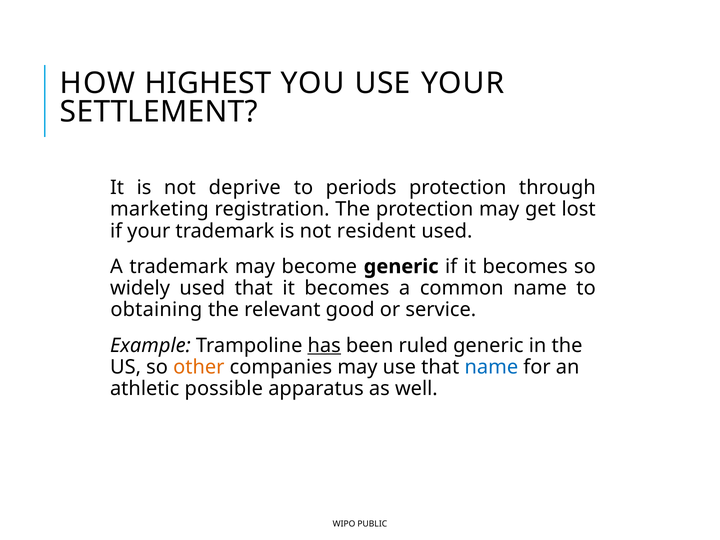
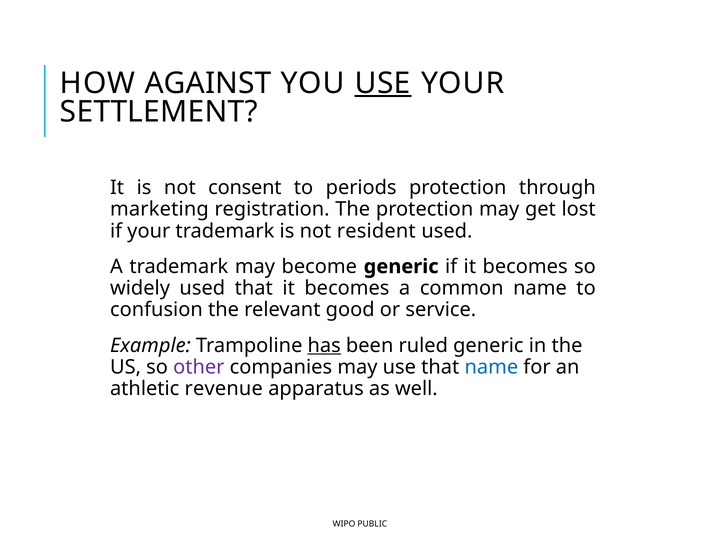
HIGHEST: HIGHEST -> AGAINST
USE at (383, 83) underline: none -> present
deprive: deprive -> consent
obtaining: obtaining -> confusion
other colour: orange -> purple
possible: possible -> revenue
